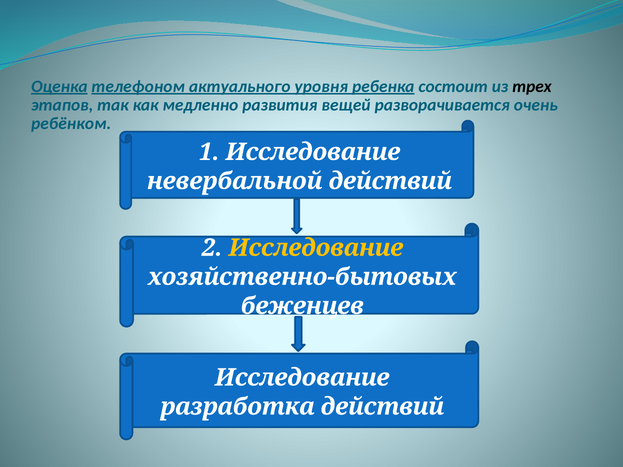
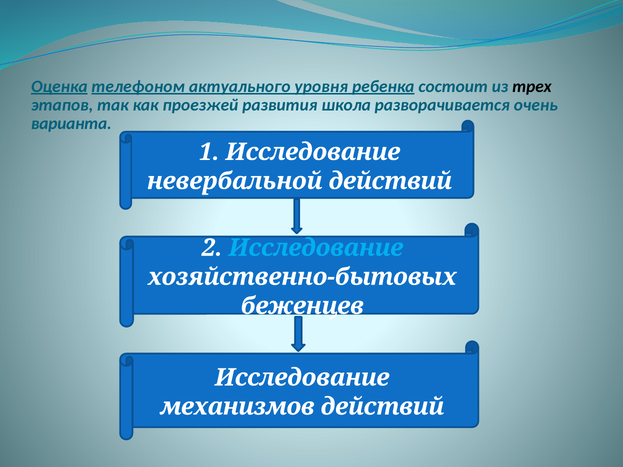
медленно: медленно -> проезжей
вещей: вещей -> школа
ребёнком: ребёнком -> варианта
Исследование at (316, 248) colour: yellow -> light blue
разработка: разработка -> механизмов
